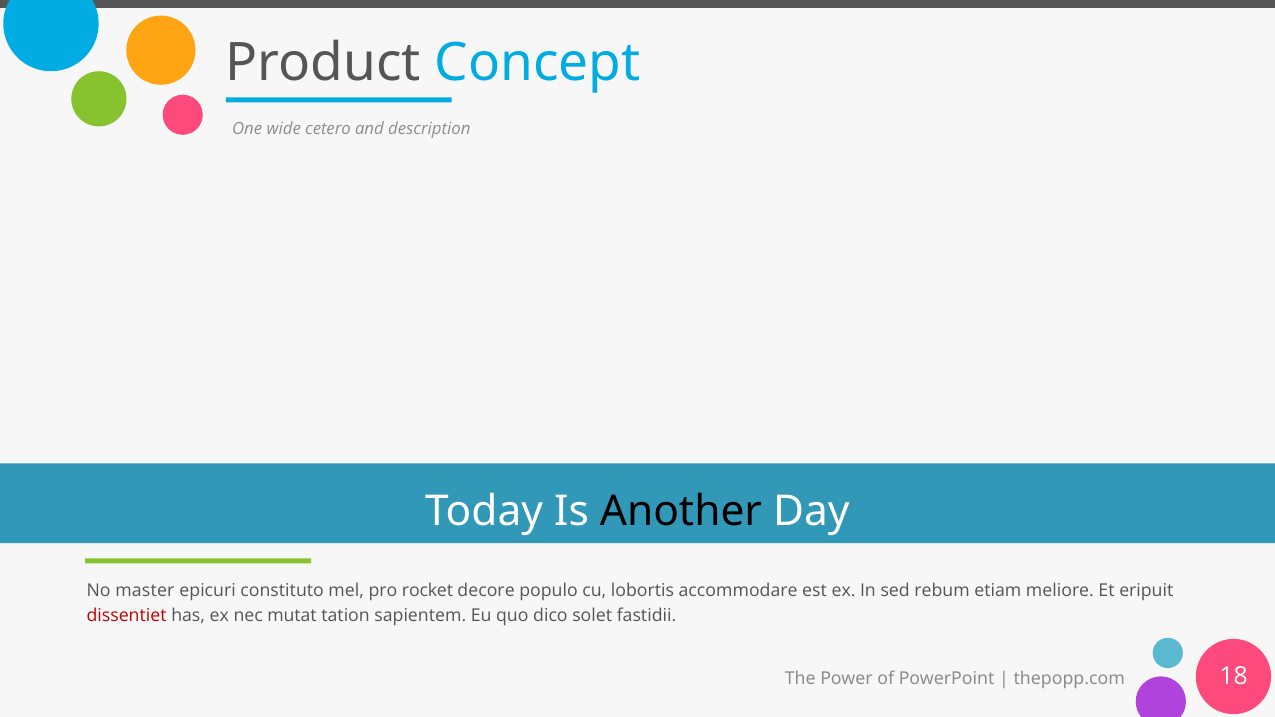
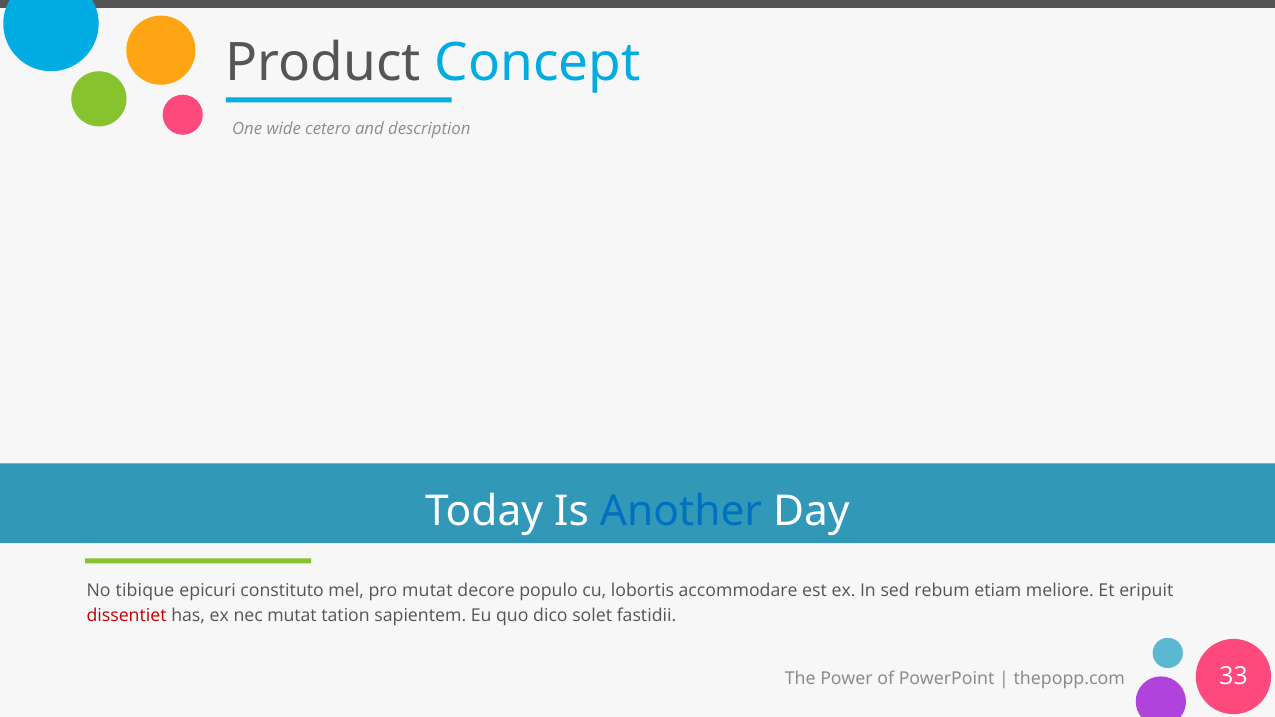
Another colour: black -> blue
master: master -> tibique
pro rocket: rocket -> mutat
18: 18 -> 33
